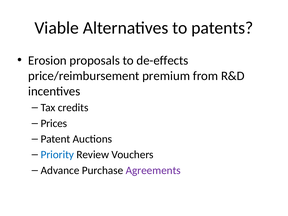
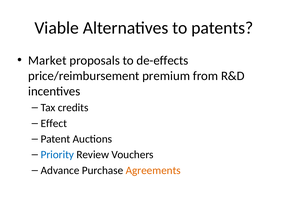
Erosion: Erosion -> Market
Prices: Prices -> Effect
Agreements colour: purple -> orange
